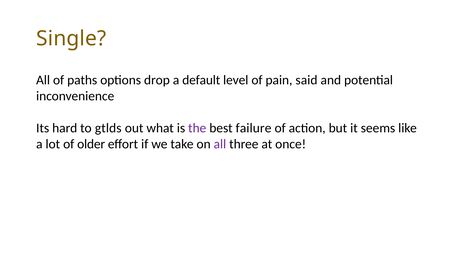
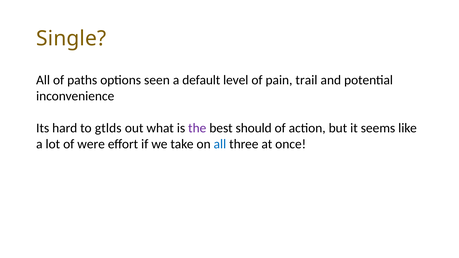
drop: drop -> seen
said: said -> trail
failure: failure -> should
older: older -> were
all at (220, 144) colour: purple -> blue
